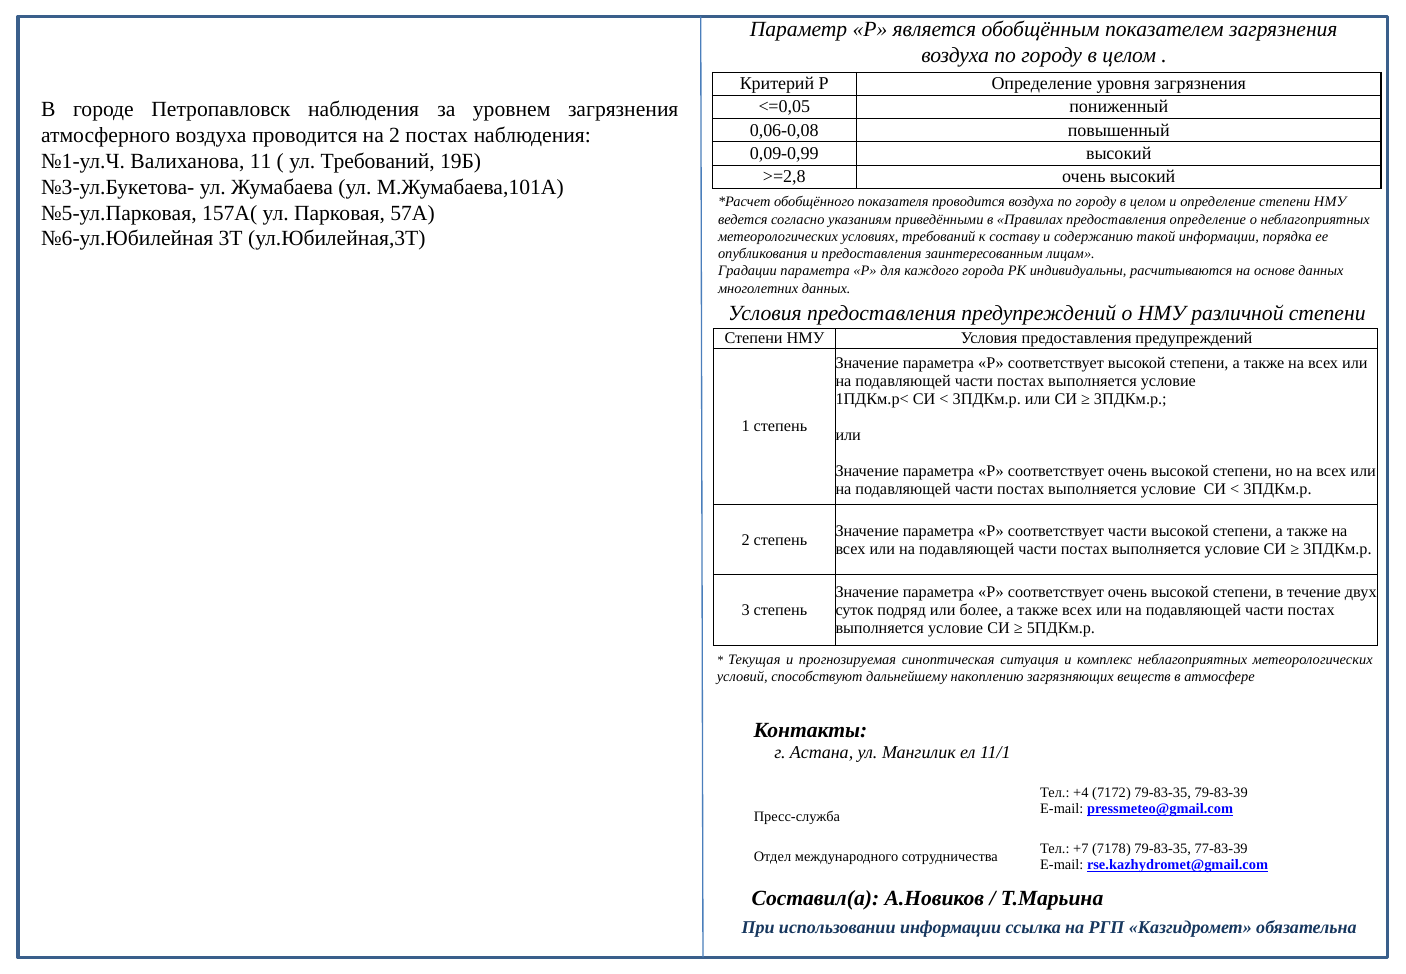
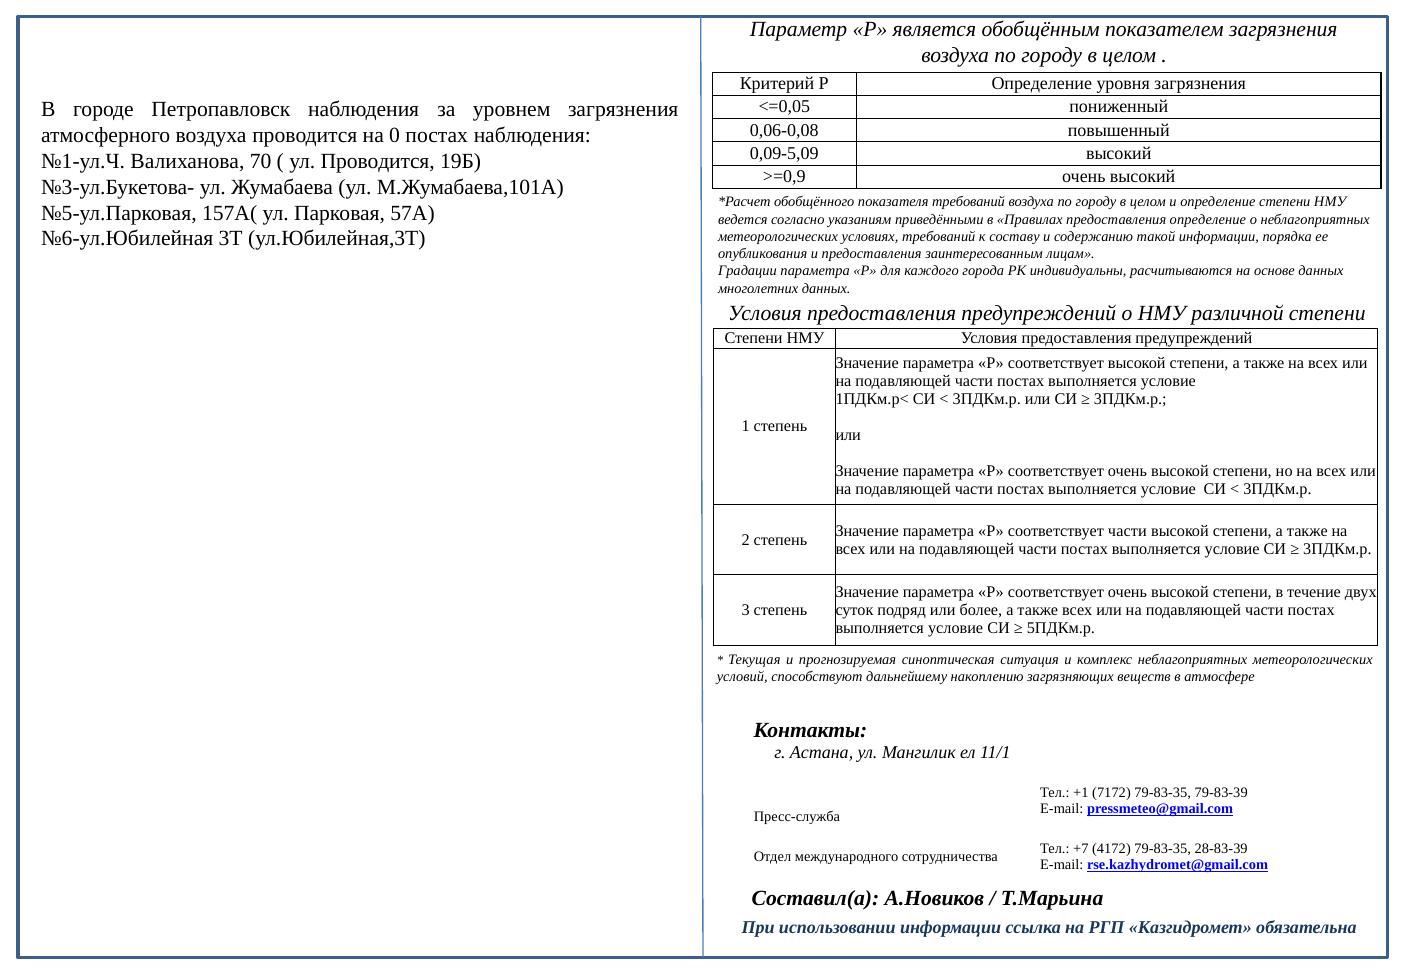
на 2: 2 -> 0
0,09-0,99: 0,09-0,99 -> 0,09-5,09
11: 11 -> 70
ул Требований: Требований -> Проводится
>=2,8: >=2,8 -> >=0,9
показателя проводится: проводится -> требований
+4: +4 -> +1
7178: 7178 -> 4172
77-83-39: 77-83-39 -> 28-83-39
